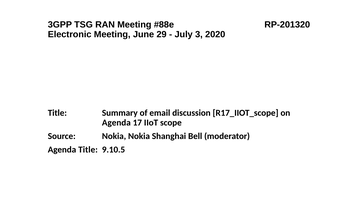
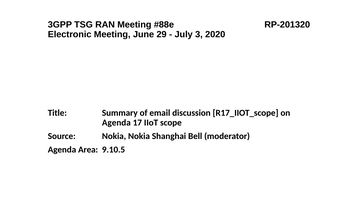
Agenda Title: Title -> Area
